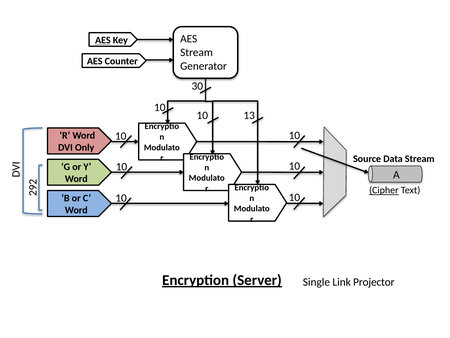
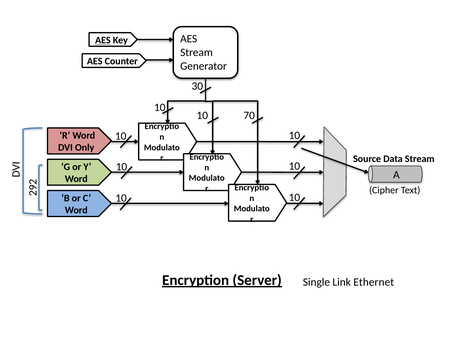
13: 13 -> 70
Cipher underline: present -> none
Projector: Projector -> Ethernet
